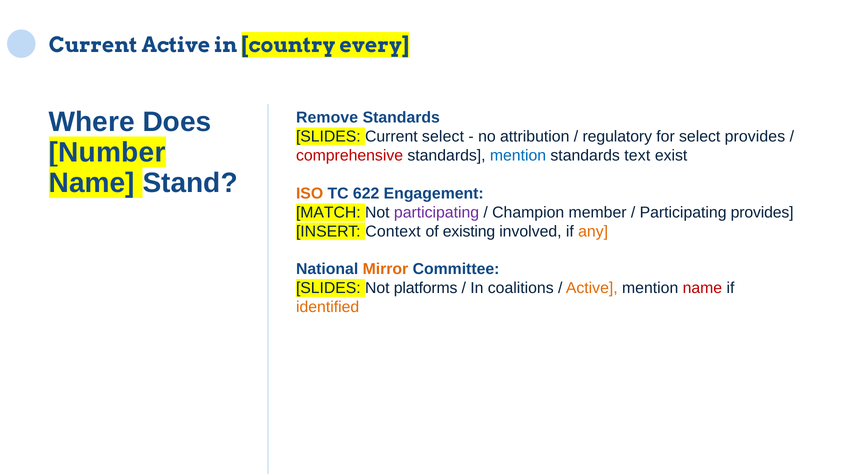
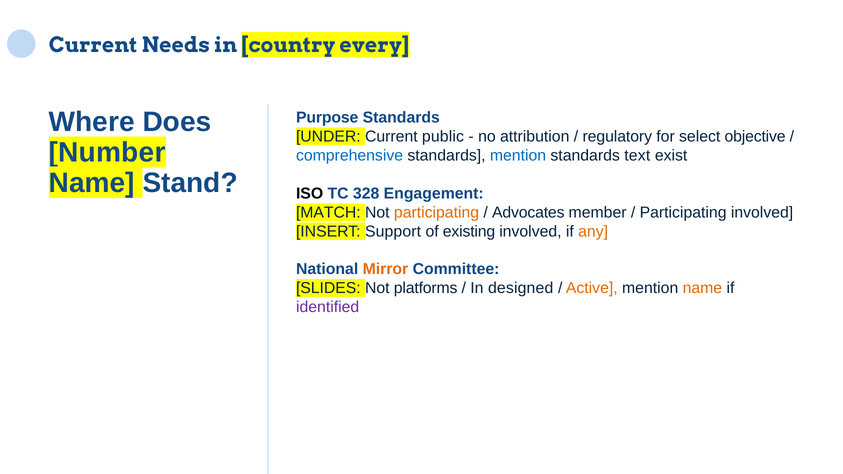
Current Active: Active -> Needs
Remove: Remove -> Purpose
SLIDES at (328, 137): SLIDES -> UNDER
Current select: select -> public
select provides: provides -> objective
comprehensive colour: red -> blue
ISO colour: orange -> black
622: 622 -> 328
participating at (437, 212) colour: purple -> orange
Champion: Champion -> Advocates
Participating provides: provides -> involved
Context: Context -> Support
coalitions: coalitions -> designed
name at (702, 288) colour: red -> orange
identified colour: orange -> purple
